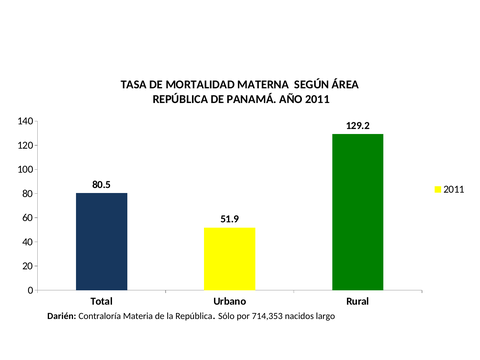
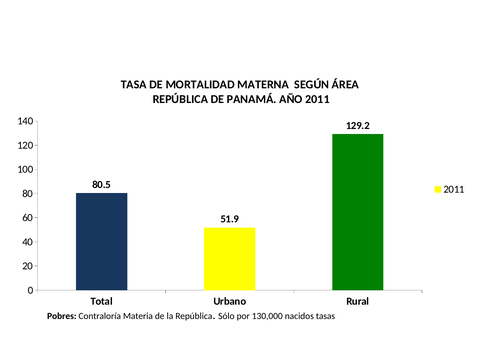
Darién: Darién -> Pobres
714,353: 714,353 -> 130,000
largo: largo -> tasas
